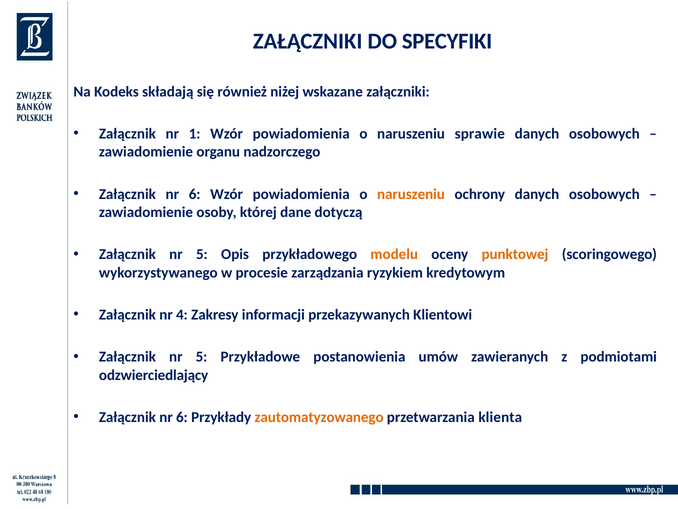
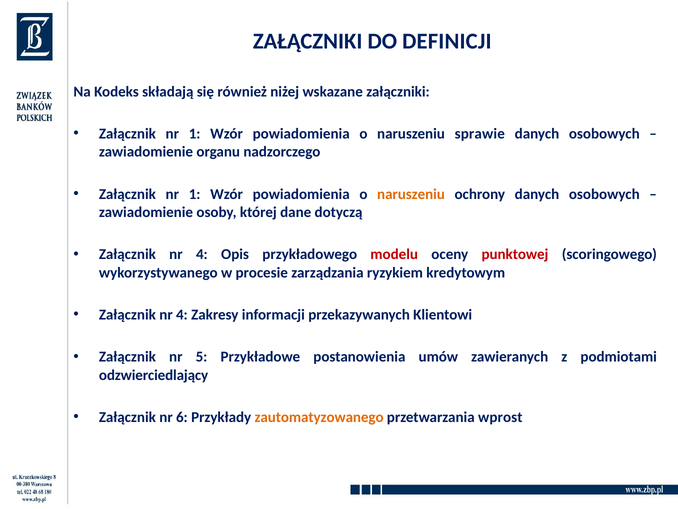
SPECYFIKI: SPECYFIKI -> DEFINICJI
6 at (195, 194): 6 -> 1
5 at (202, 254): 5 -> 4
modelu colour: orange -> red
punktowej colour: orange -> red
klienta: klienta -> wprost
